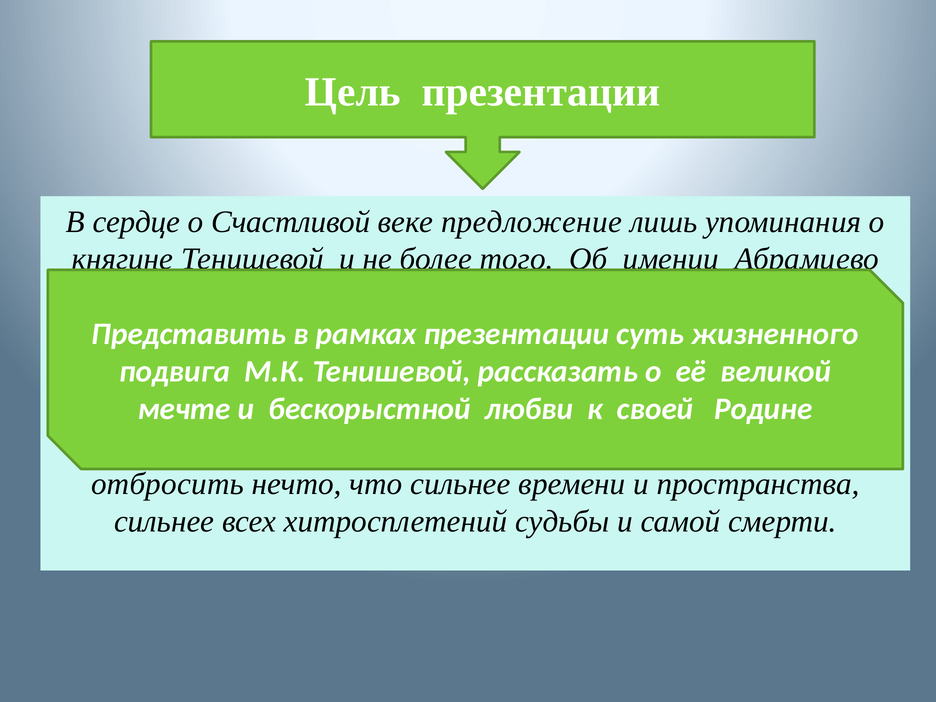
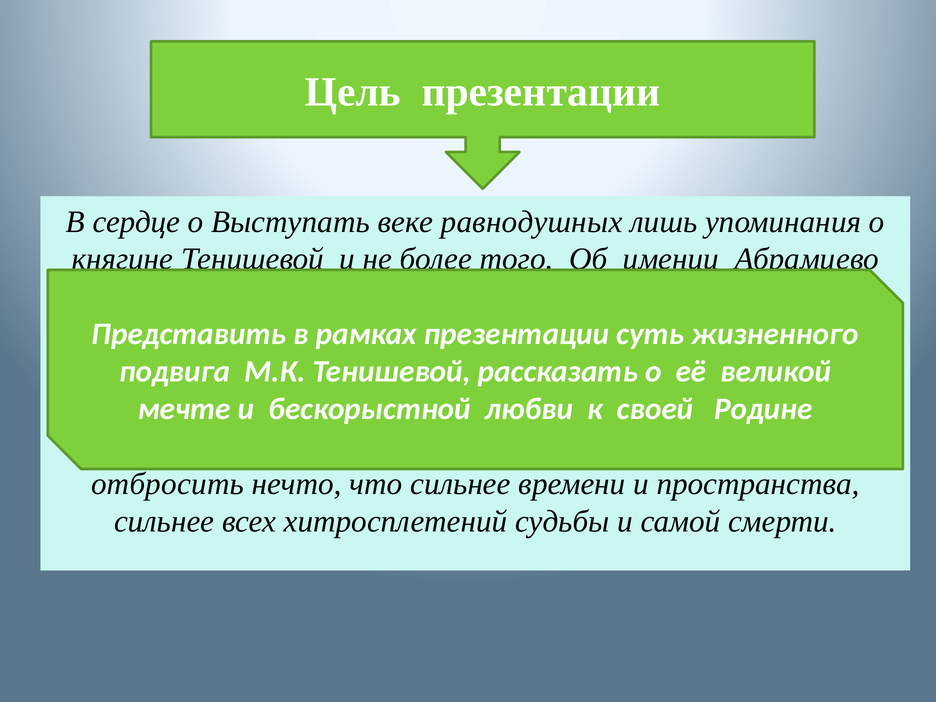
Счастливой: Счастливой -> Выступать
предложение: предложение -> равнодушных
